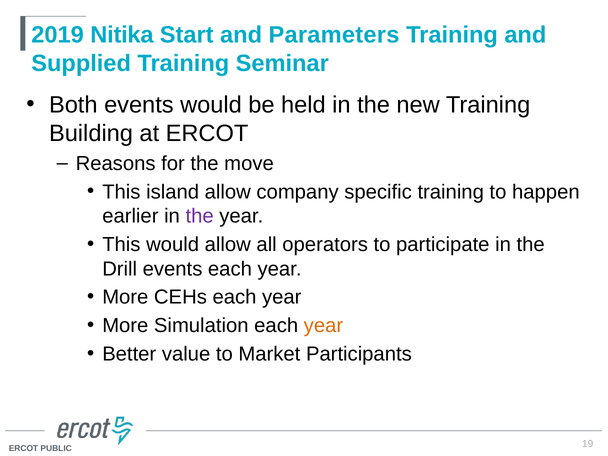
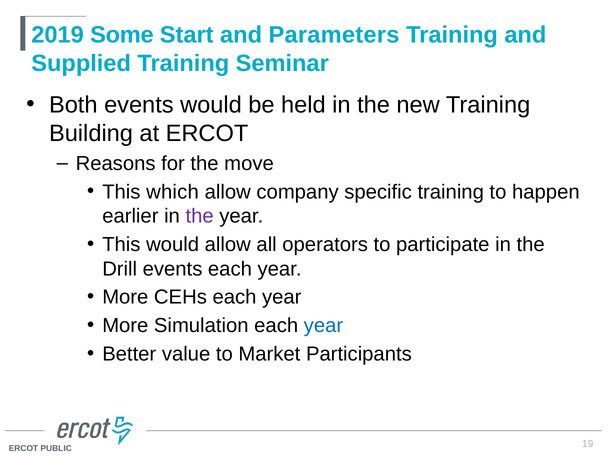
Nitika: Nitika -> Some
island: island -> which
year at (323, 326) colour: orange -> blue
